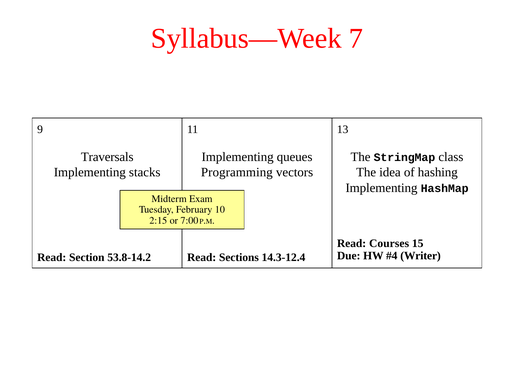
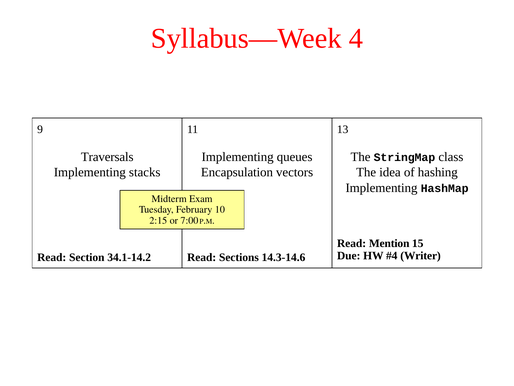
7: 7 -> 4
Programming: Programming -> Encapsulation
Courses: Courses -> Mention
53.8-14.2: 53.8-14.2 -> 34.1-14.2
14.3-12.4: 14.3-12.4 -> 14.3-14.6
